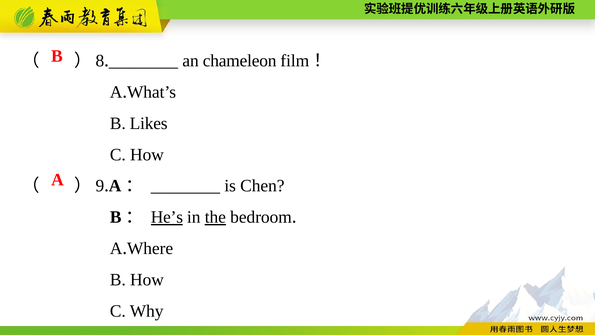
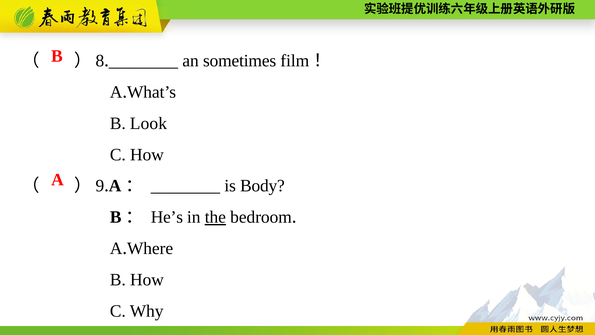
chameleon: chameleon -> sometimes
Likes: Likes -> Look
Chen: Chen -> Body
He’s underline: present -> none
